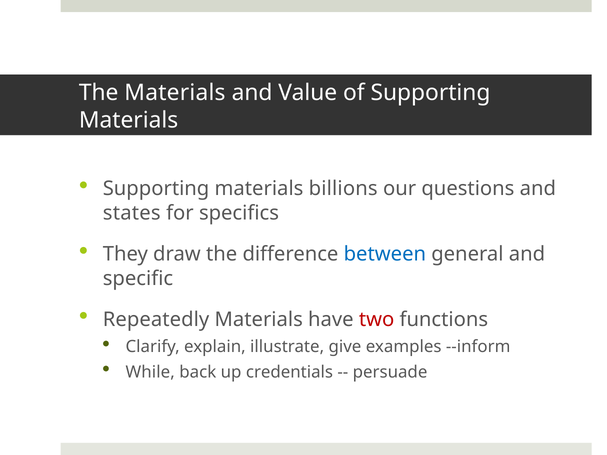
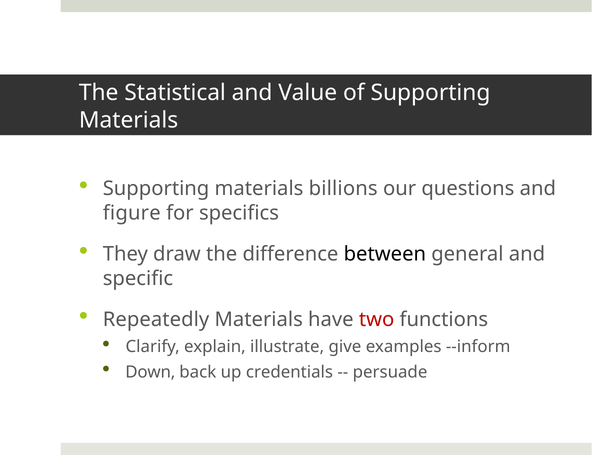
The Materials: Materials -> Statistical
states: states -> figure
between colour: blue -> black
While: While -> Down
